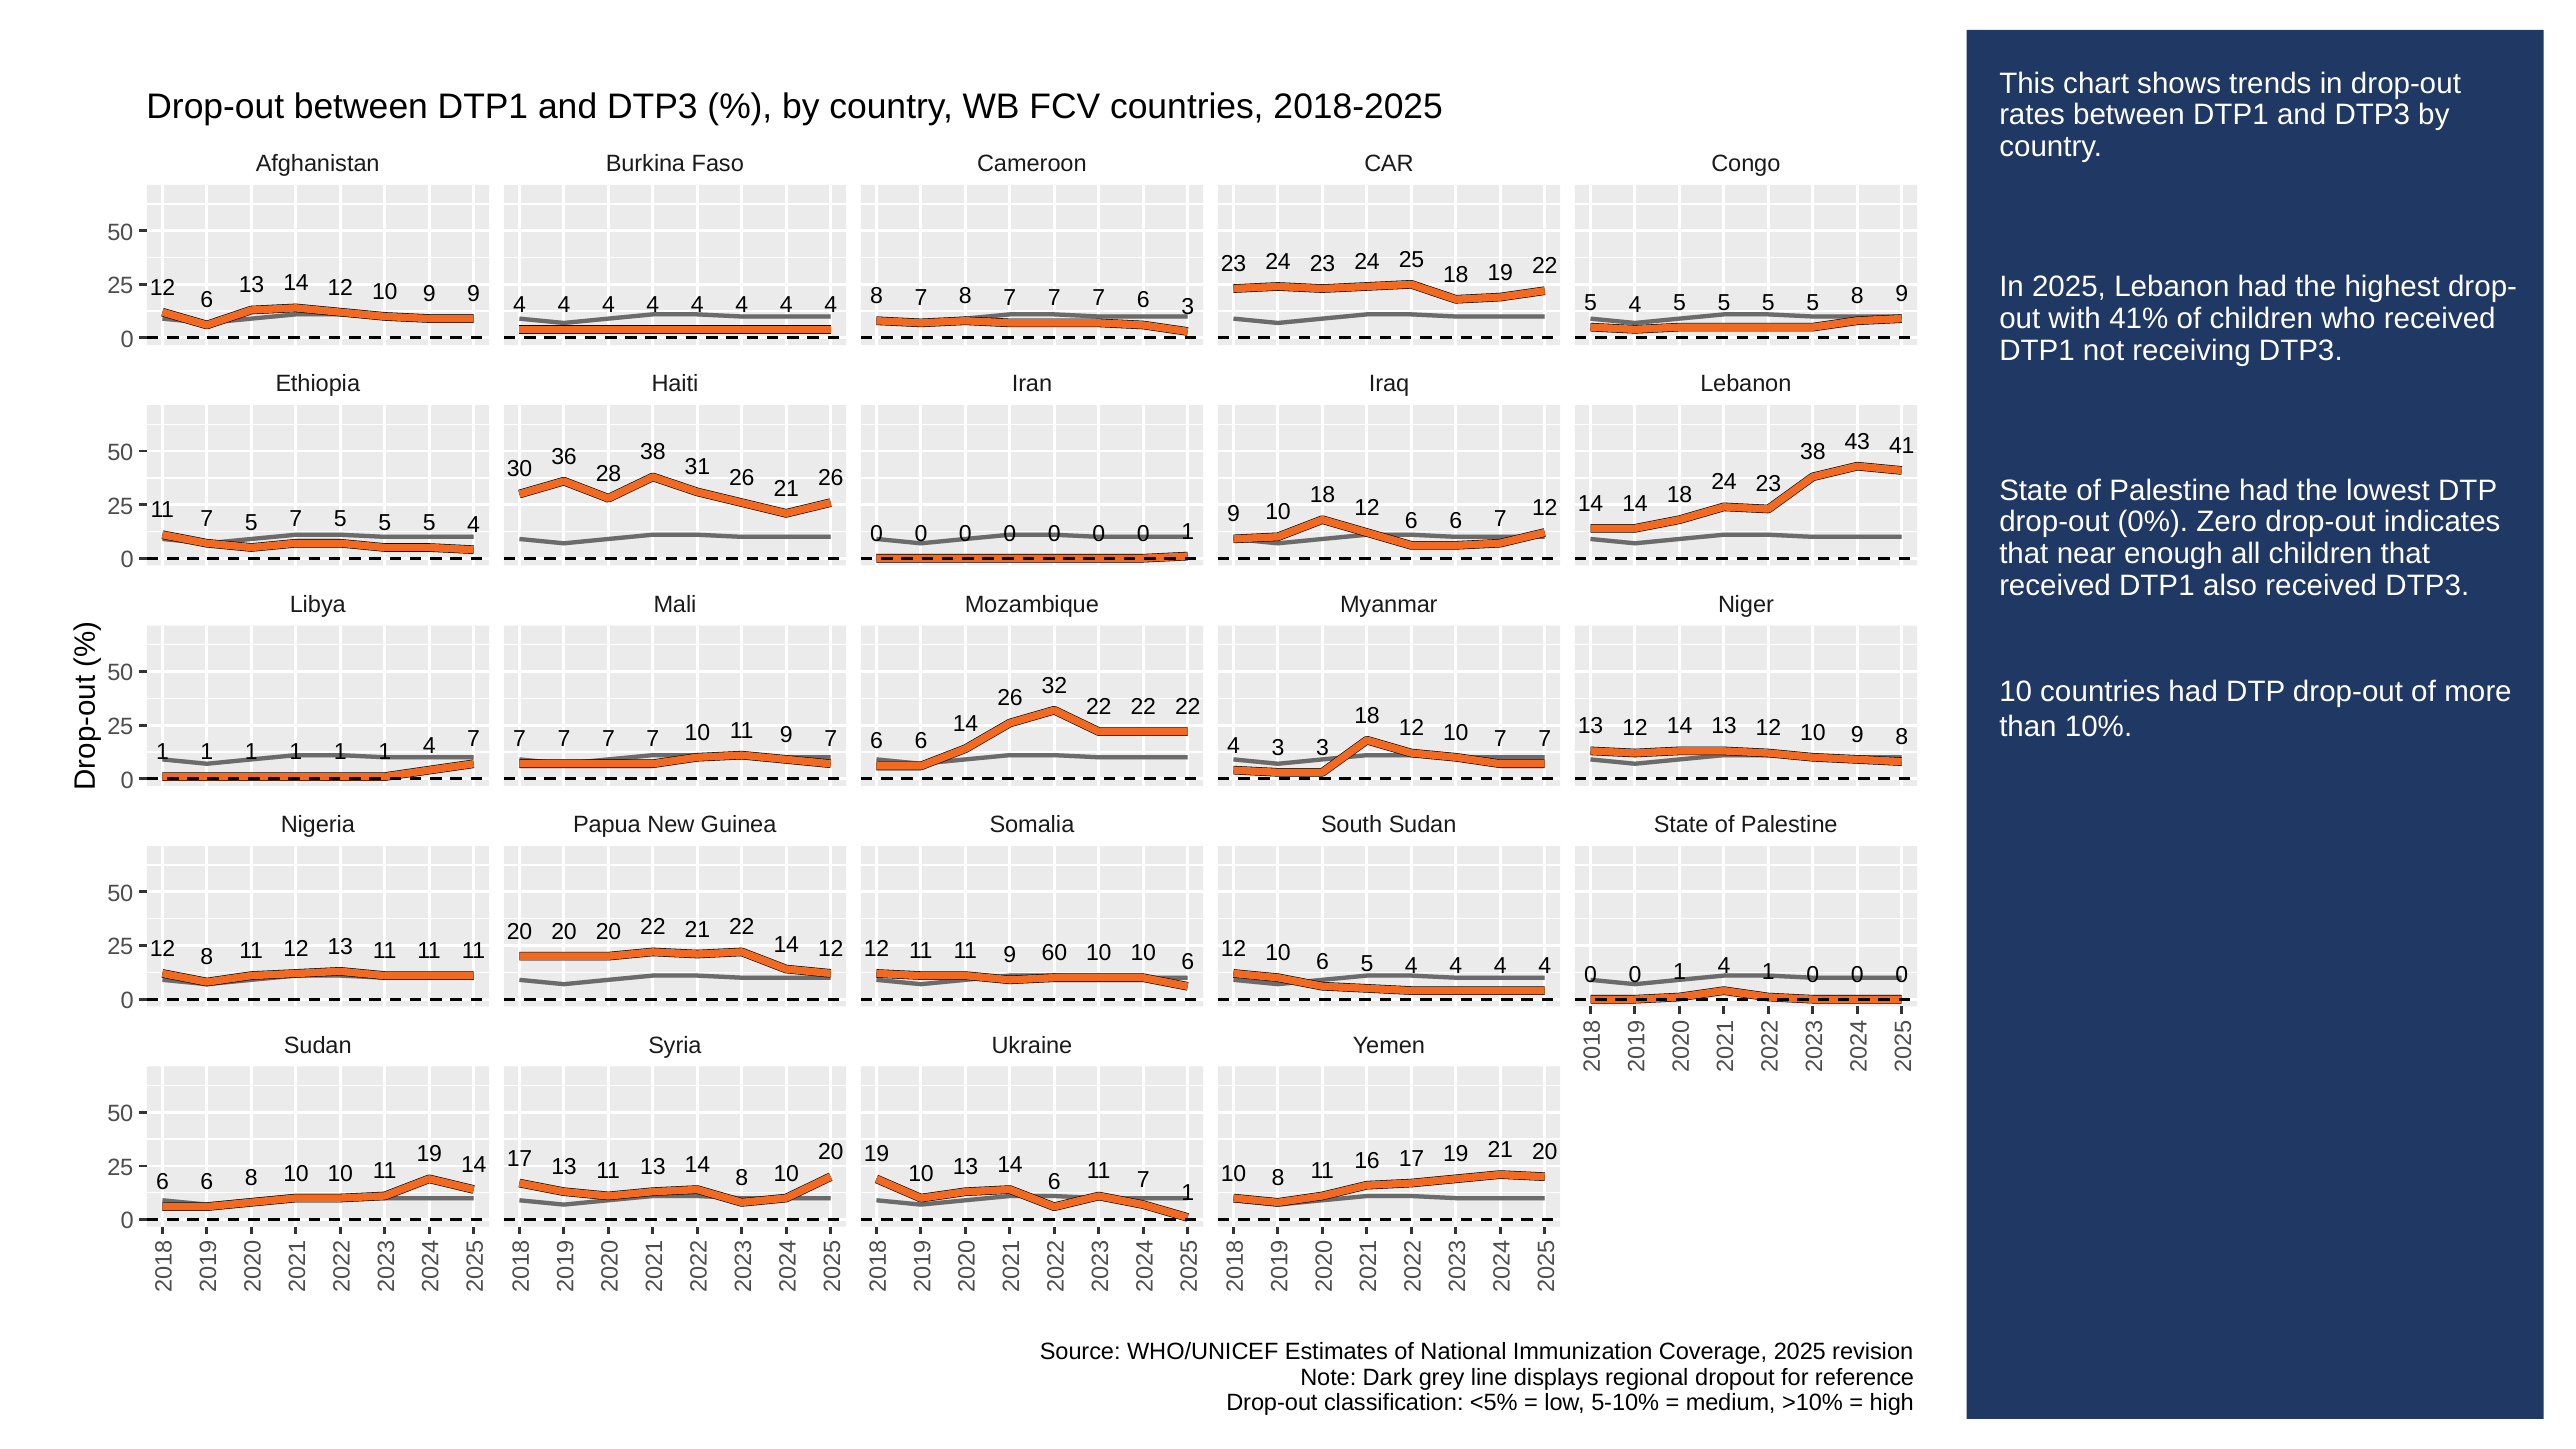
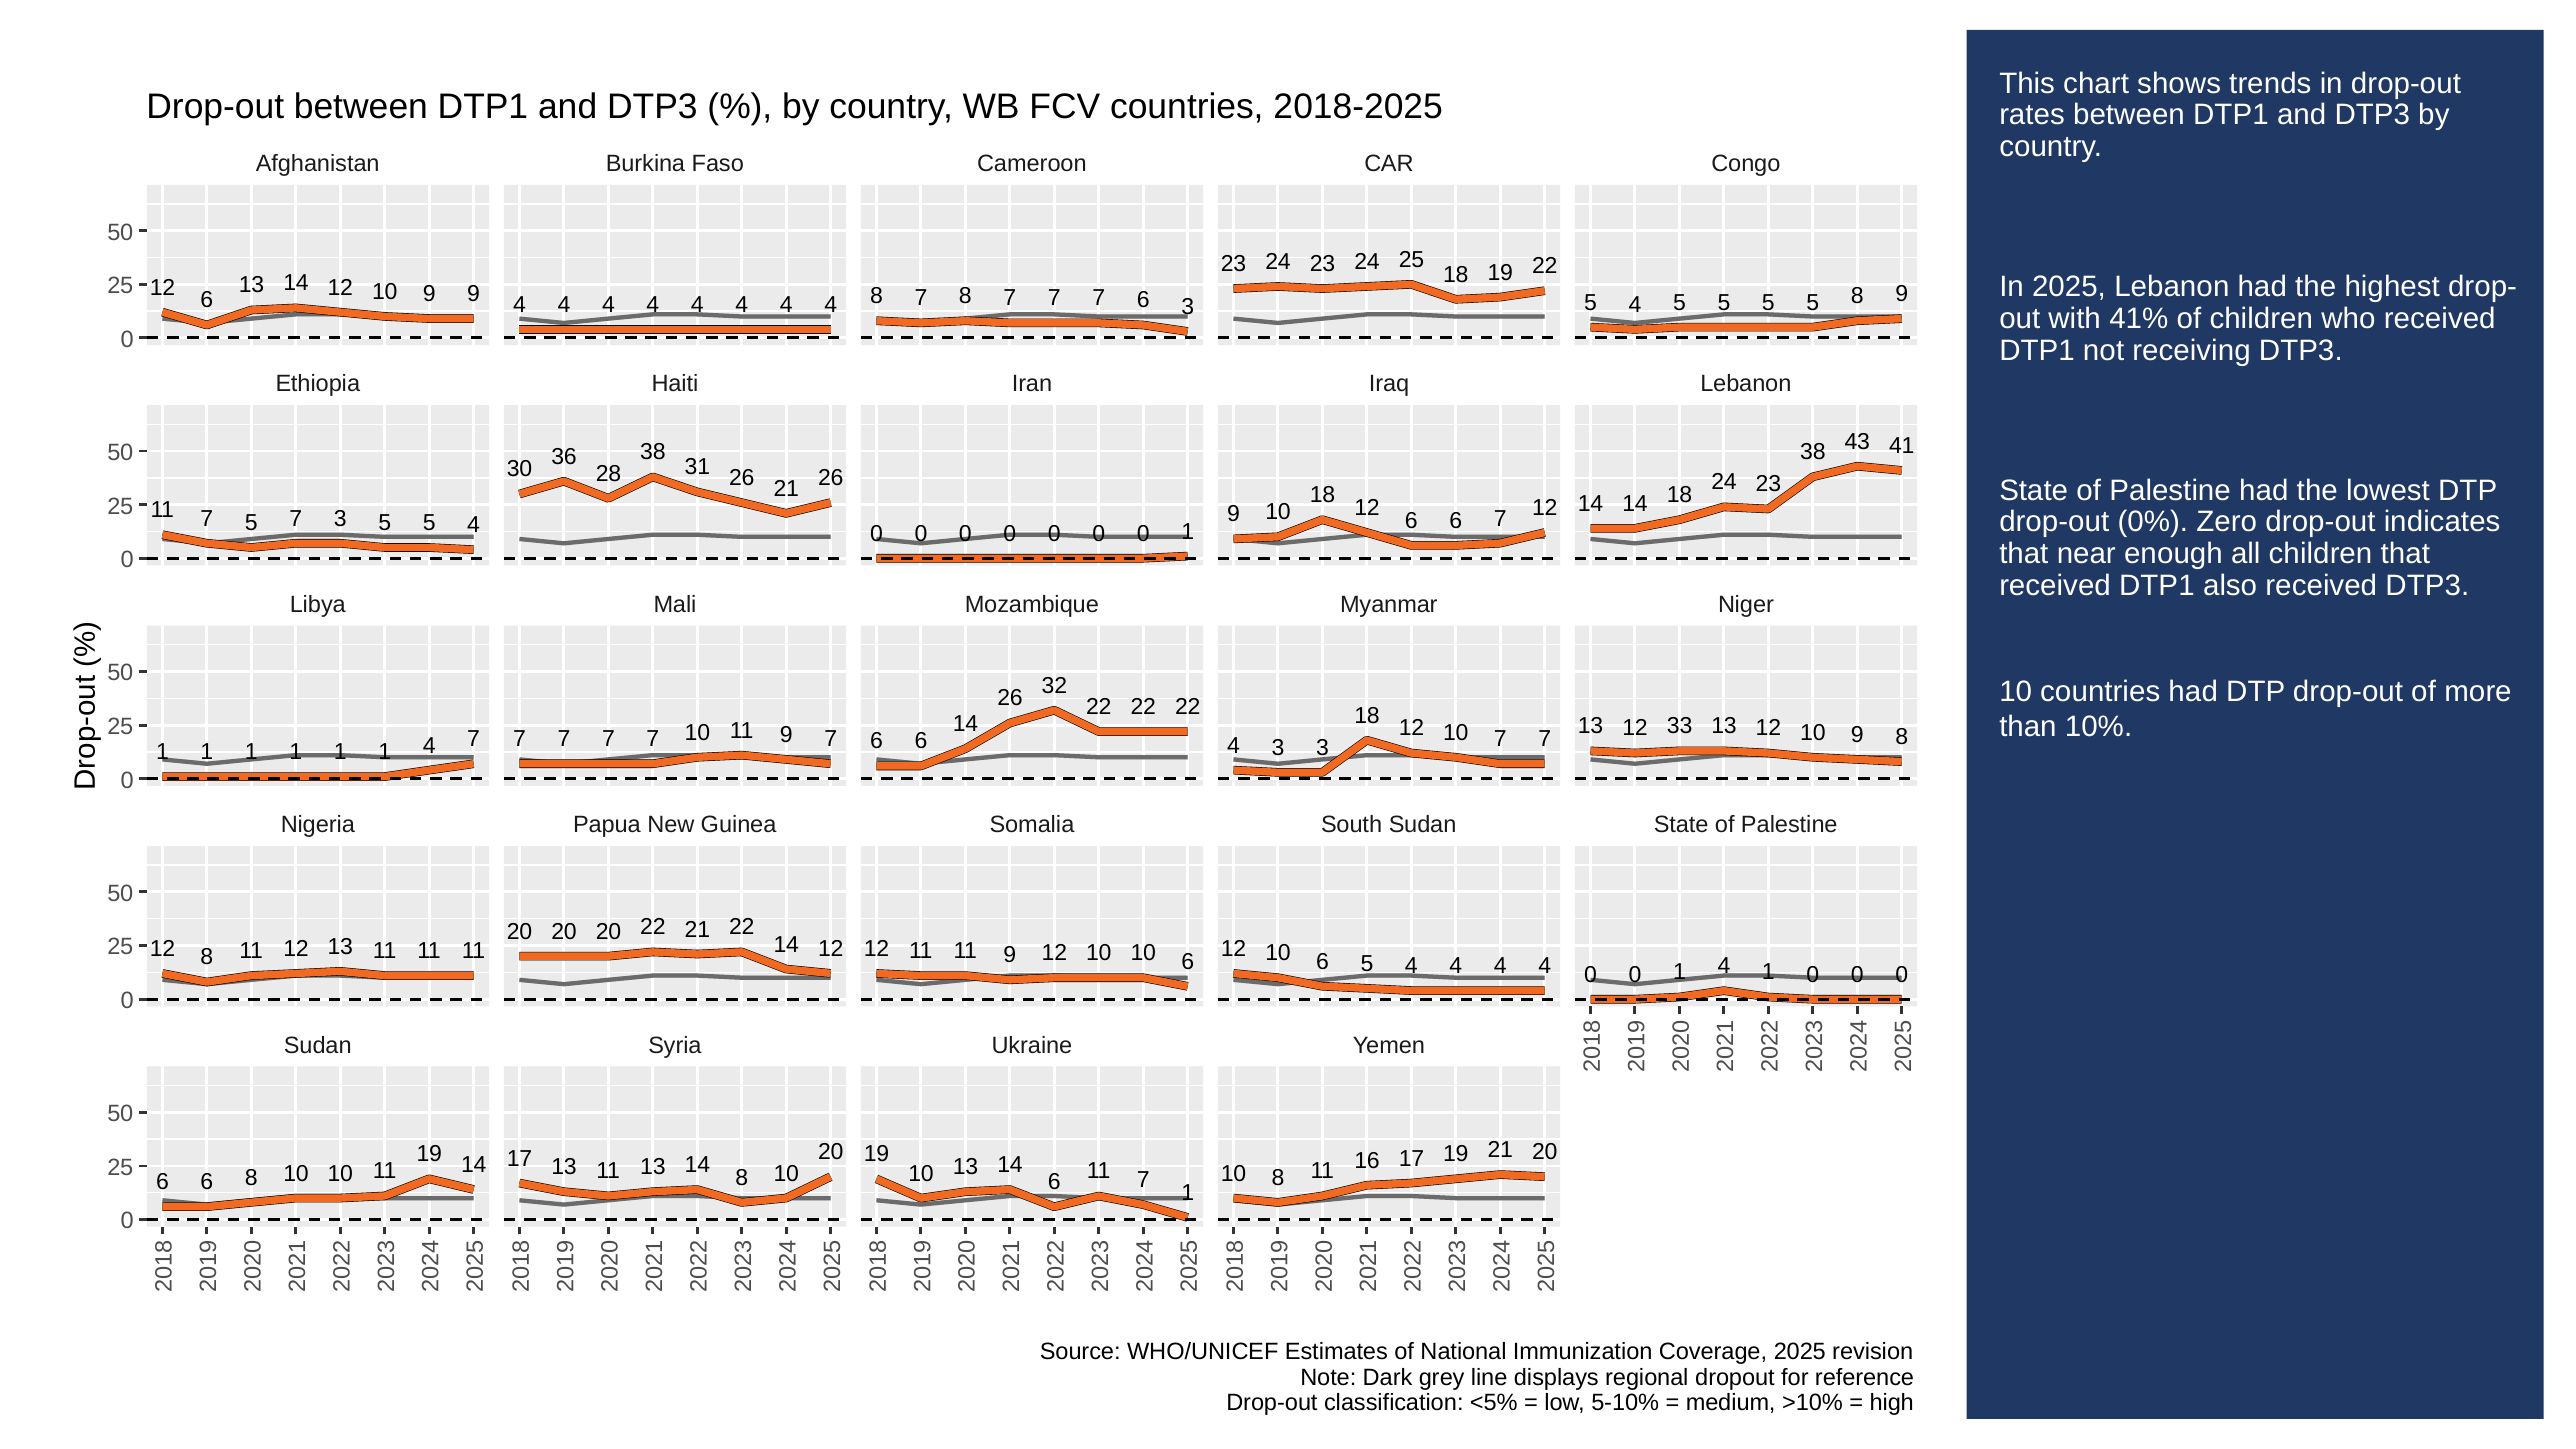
5 7 5: 5 -> 3
12 14: 14 -> 33
9 60: 60 -> 12
